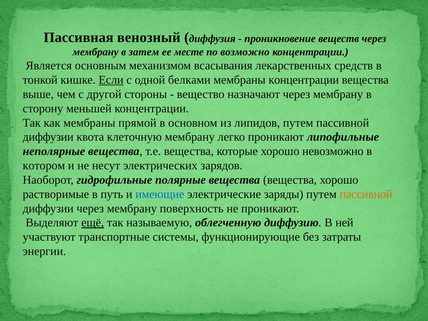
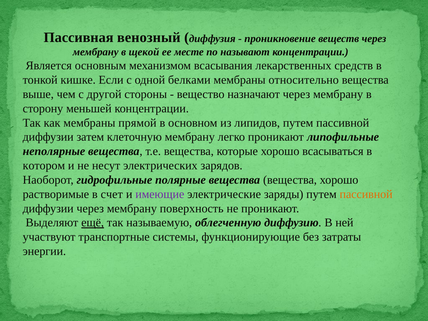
затем: затем -> щекой
возможно: возможно -> называют
Если underline: present -> none
мембраны концентрации: концентрации -> относительно
квота: квота -> затем
невозможно: невозможно -> всасываться
путь: путь -> счет
имеющие colour: blue -> purple
